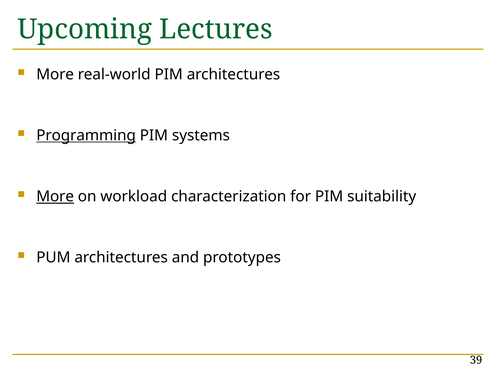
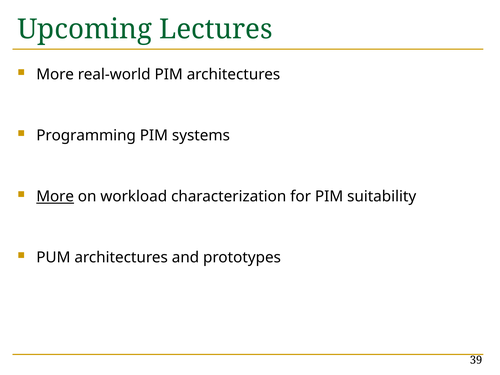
Programming underline: present -> none
